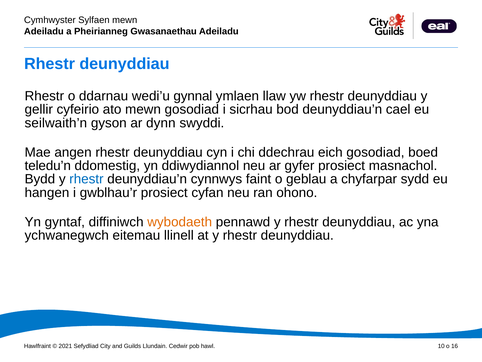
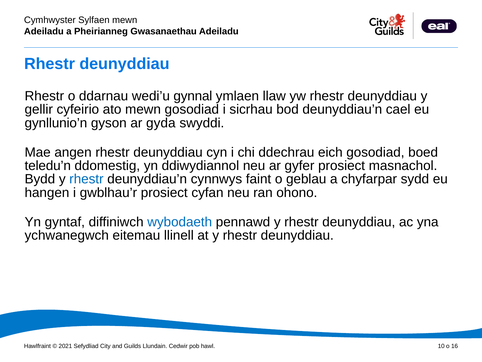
seilwaith’n: seilwaith’n -> gynllunio’n
dynn: dynn -> gyda
wybodaeth colour: orange -> blue
